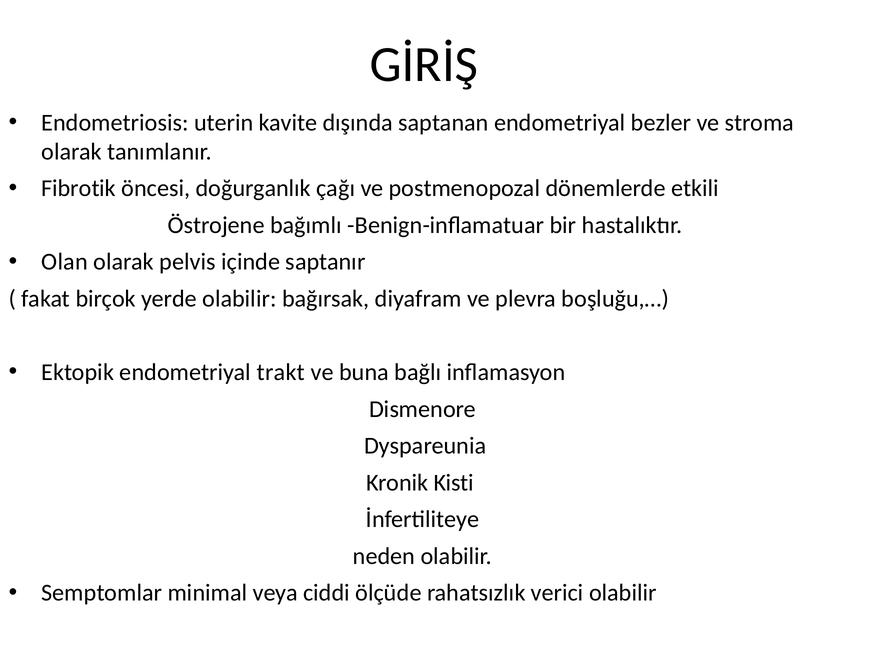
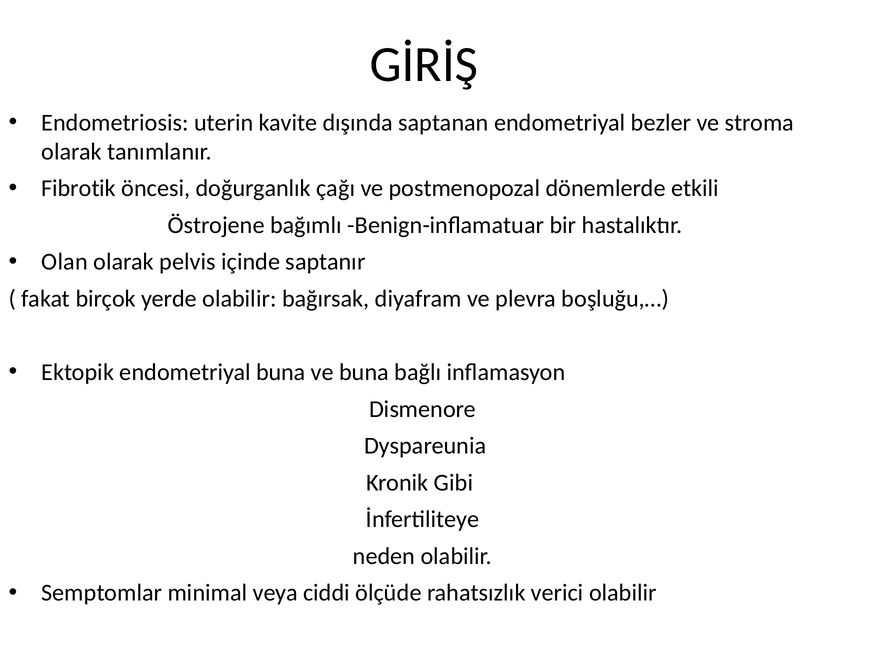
endometriyal trakt: trakt -> buna
Kisti: Kisti -> Gibi
